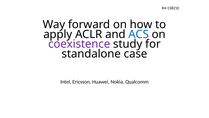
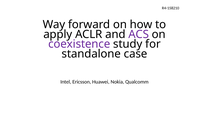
ACS colour: blue -> purple
